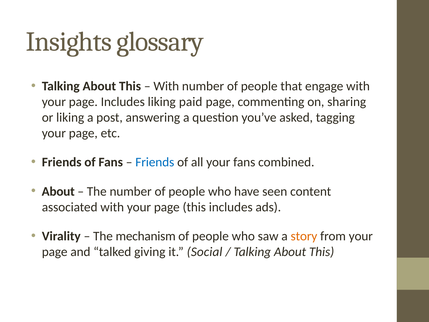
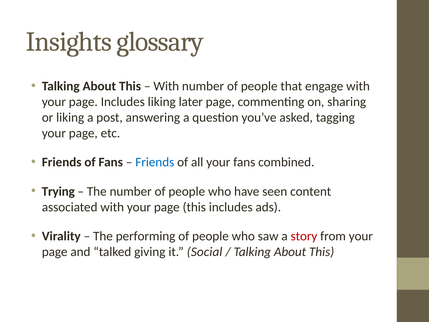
paid: paid -> later
About at (58, 191): About -> Trying
mechanism: mechanism -> performing
story colour: orange -> red
